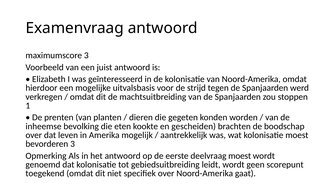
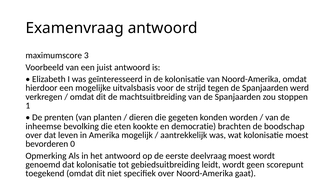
gescheiden: gescheiden -> democratie
bevorderen 3: 3 -> 0
